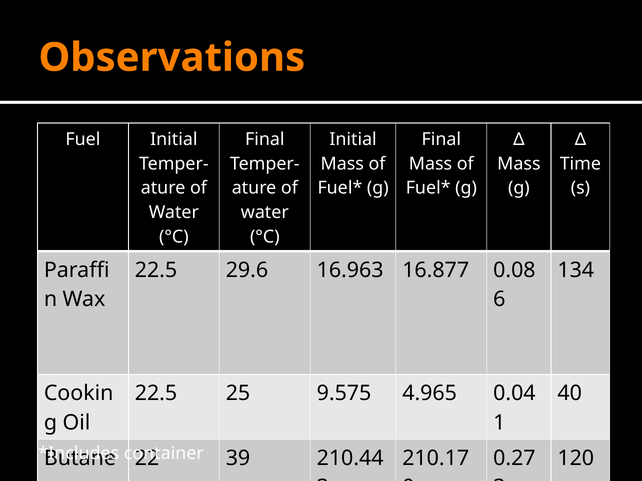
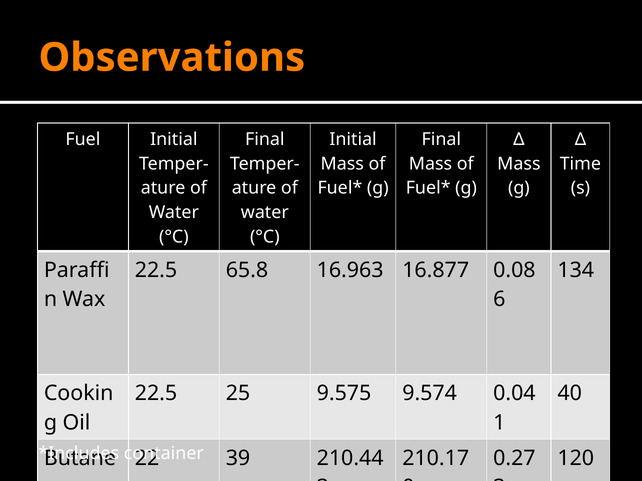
29.6: 29.6 -> 65.8
4.965: 4.965 -> 9.574
